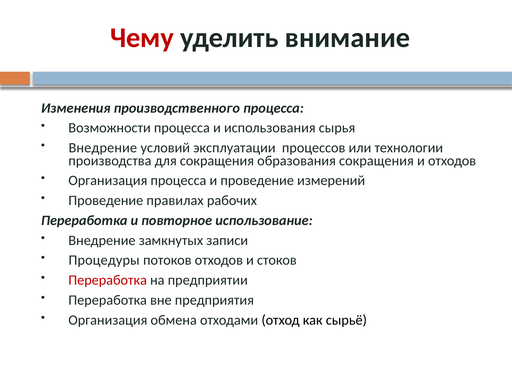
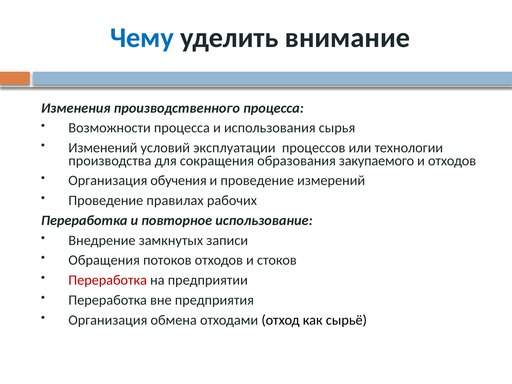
Чему colour: red -> blue
Внедрение at (103, 148): Внедрение -> Изменений
образования сокращения: сокращения -> закупаемого
Организация процесса: процесса -> обучения
Процедуры: Процедуры -> Обращения
